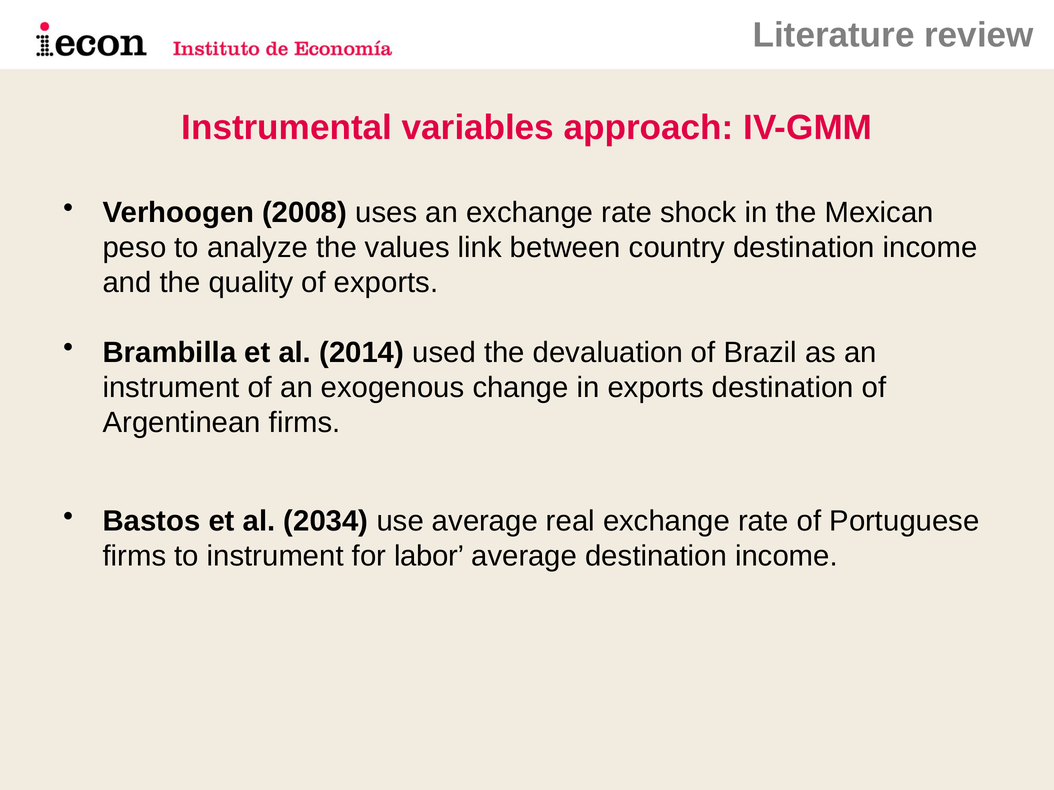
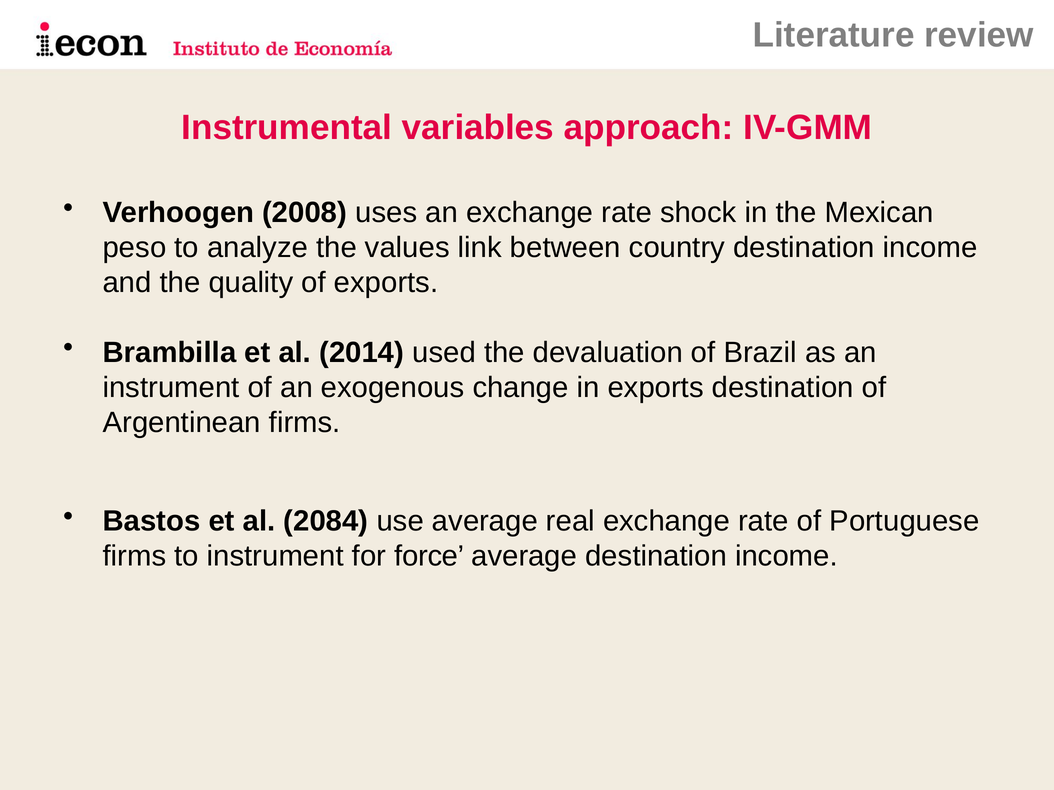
2034: 2034 -> 2084
labor: labor -> force
